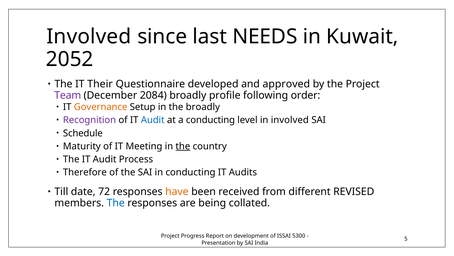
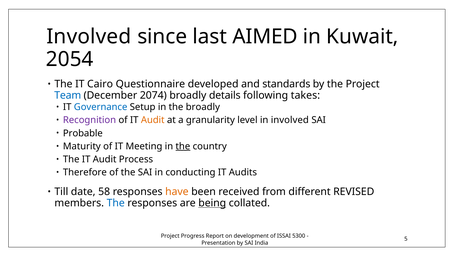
NEEDS: NEEDS -> AIMED
2052: 2052 -> 2054
Their: Their -> Cairo
approved: approved -> standards
Team colour: purple -> blue
2084: 2084 -> 2074
profile: profile -> details
order: order -> takes
Governance colour: orange -> blue
Audit at (153, 120) colour: blue -> orange
a conducting: conducting -> granularity
Schedule: Schedule -> Probable
72: 72 -> 58
being underline: none -> present
